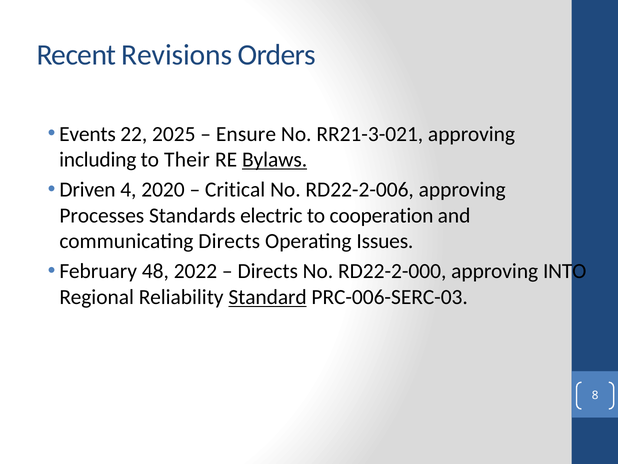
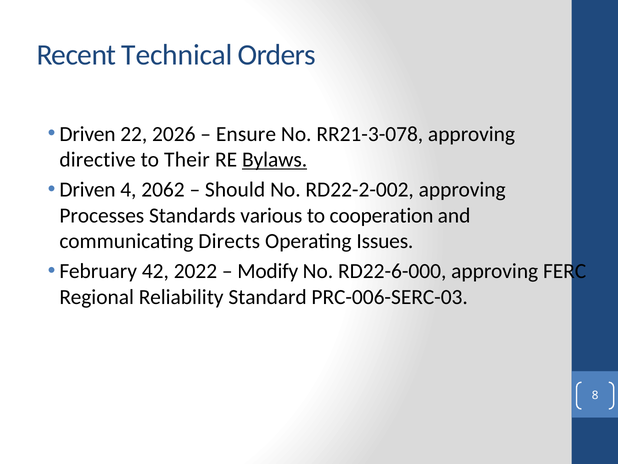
Revisions: Revisions -> Technical
Events at (88, 134): Events -> Driven
2025: 2025 -> 2026
RR21-3-021: RR21-3-021 -> RR21-3-078
including: including -> directive
2020: 2020 -> 2062
Critical: Critical -> Should
RD22-2-006: RD22-2-006 -> RD22-2-002
electric: electric -> various
48: 48 -> 42
Directs at (268, 271): Directs -> Modify
RD22-2-000: RD22-2-000 -> RD22-6-000
INTO: INTO -> FERC
Standard underline: present -> none
